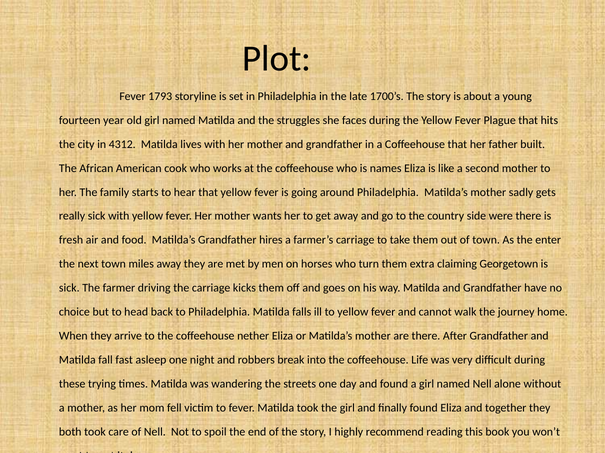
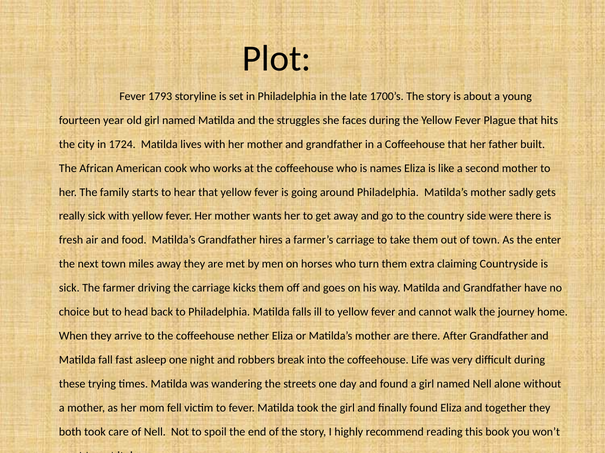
4312: 4312 -> 1724
Georgetown: Georgetown -> Countryside
